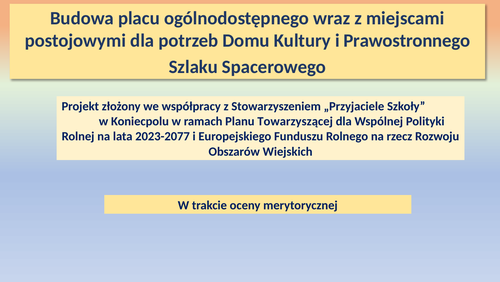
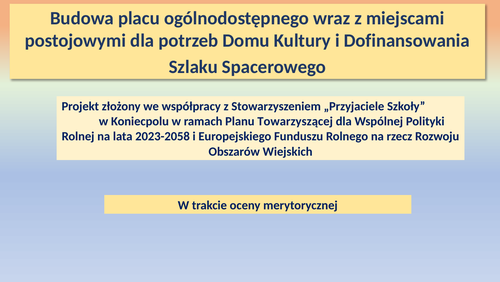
Prawostronnego: Prawostronnego -> Dofinansowania
2023-2077: 2023-2077 -> 2023-2058
